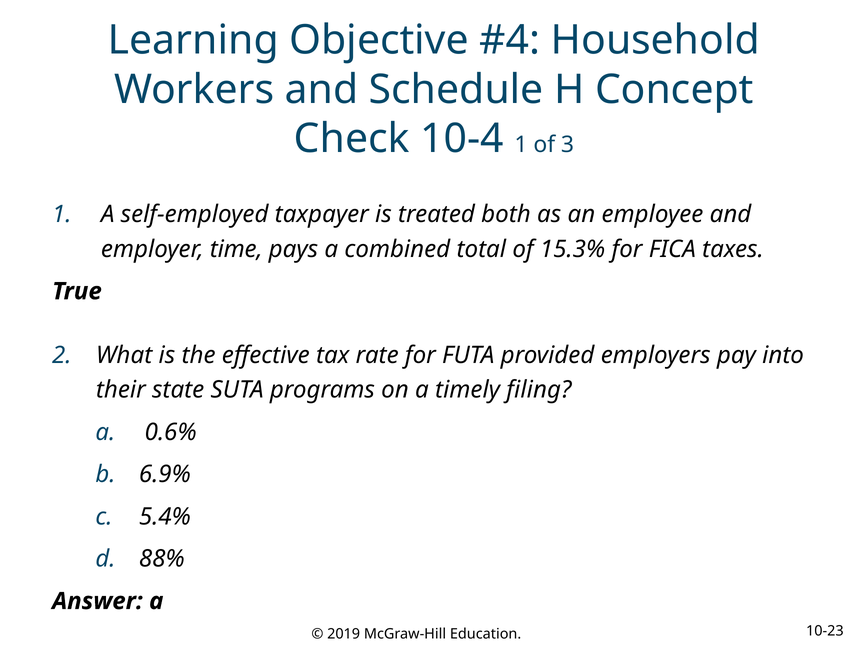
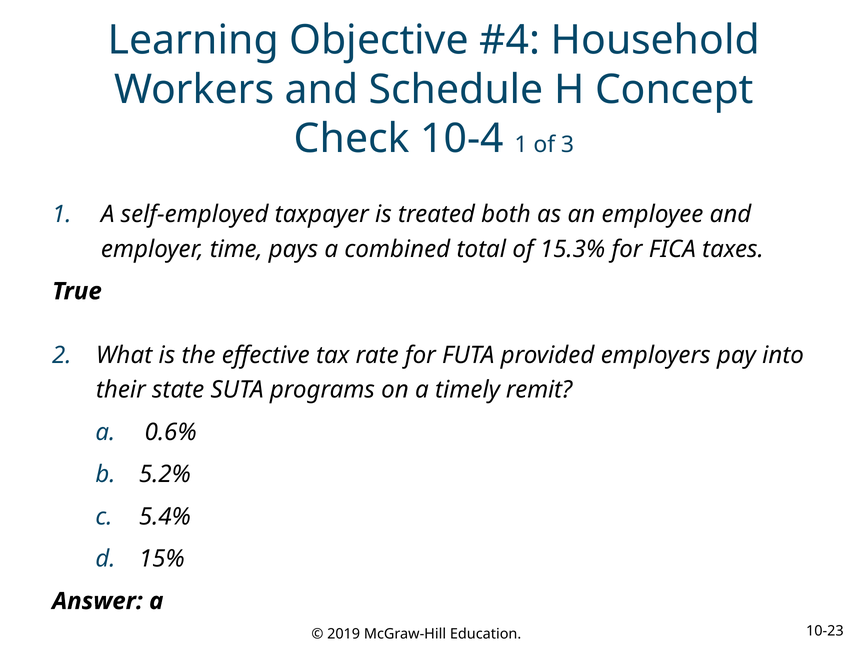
filing: filing -> remit
6.9%: 6.9% -> 5.2%
88%: 88% -> 15%
